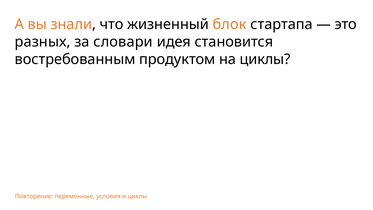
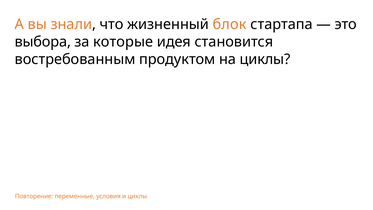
разных: разных -> выбора
словари: словари -> которые
